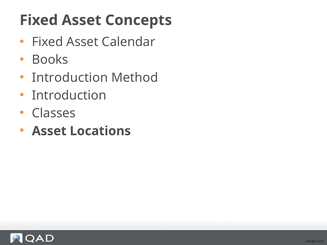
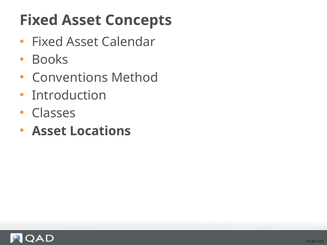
Introduction at (70, 78): Introduction -> Conventions
